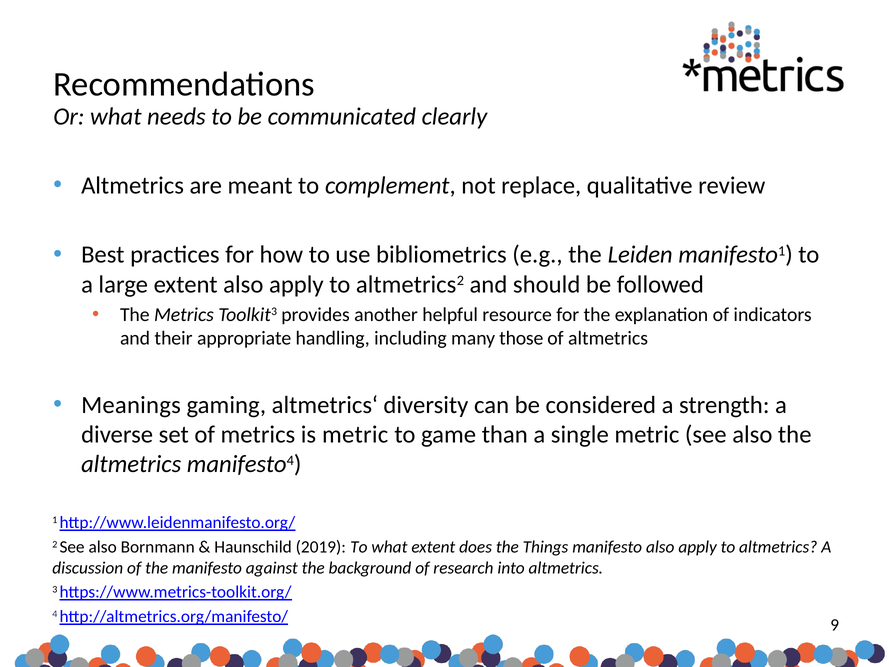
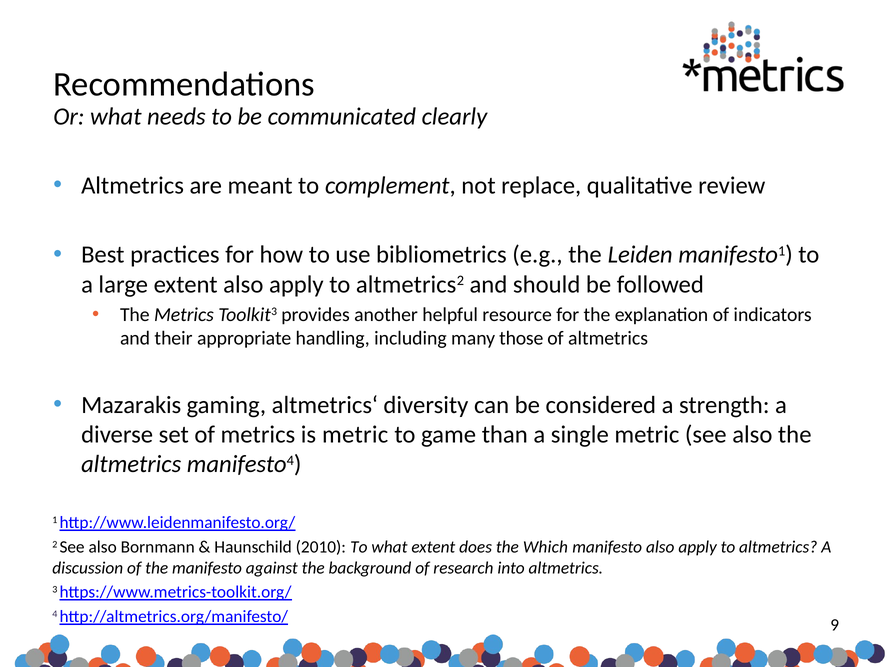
Meanings: Meanings -> Mazarakis
2019: 2019 -> 2010
Things: Things -> Which
